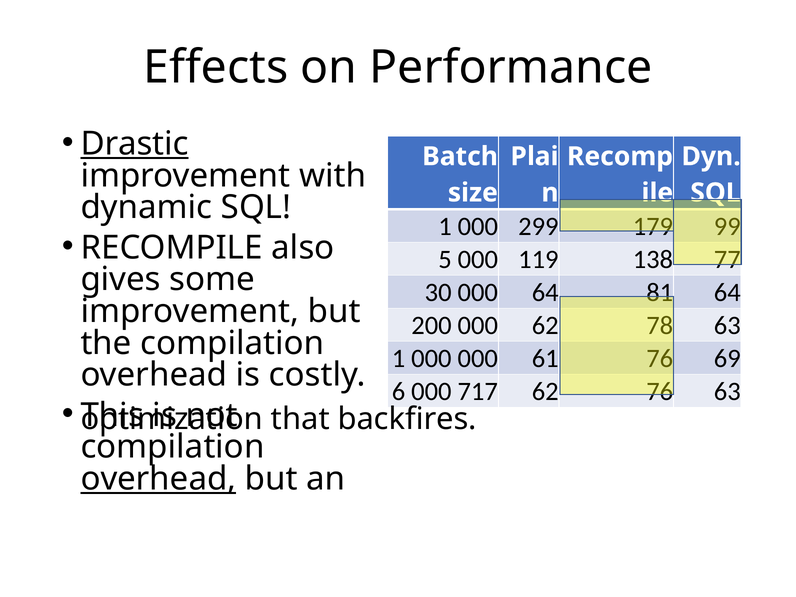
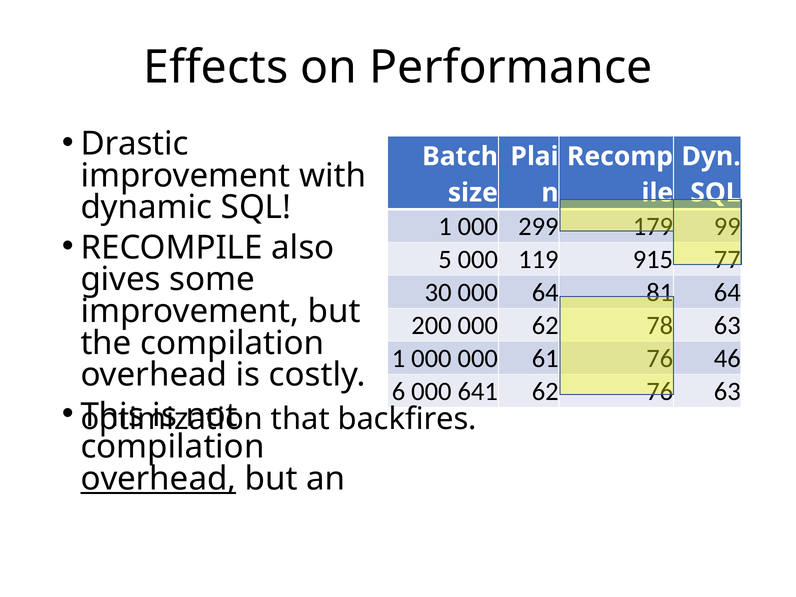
Drastic underline: present -> none
138: 138 -> 915
69: 69 -> 46
717: 717 -> 641
